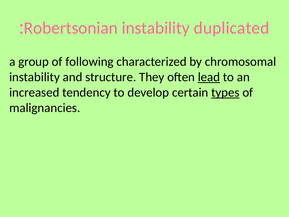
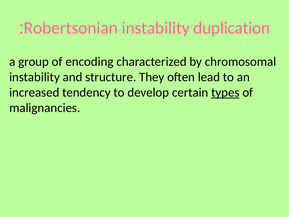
duplicated: duplicated -> duplication
following: following -> encoding
lead underline: present -> none
